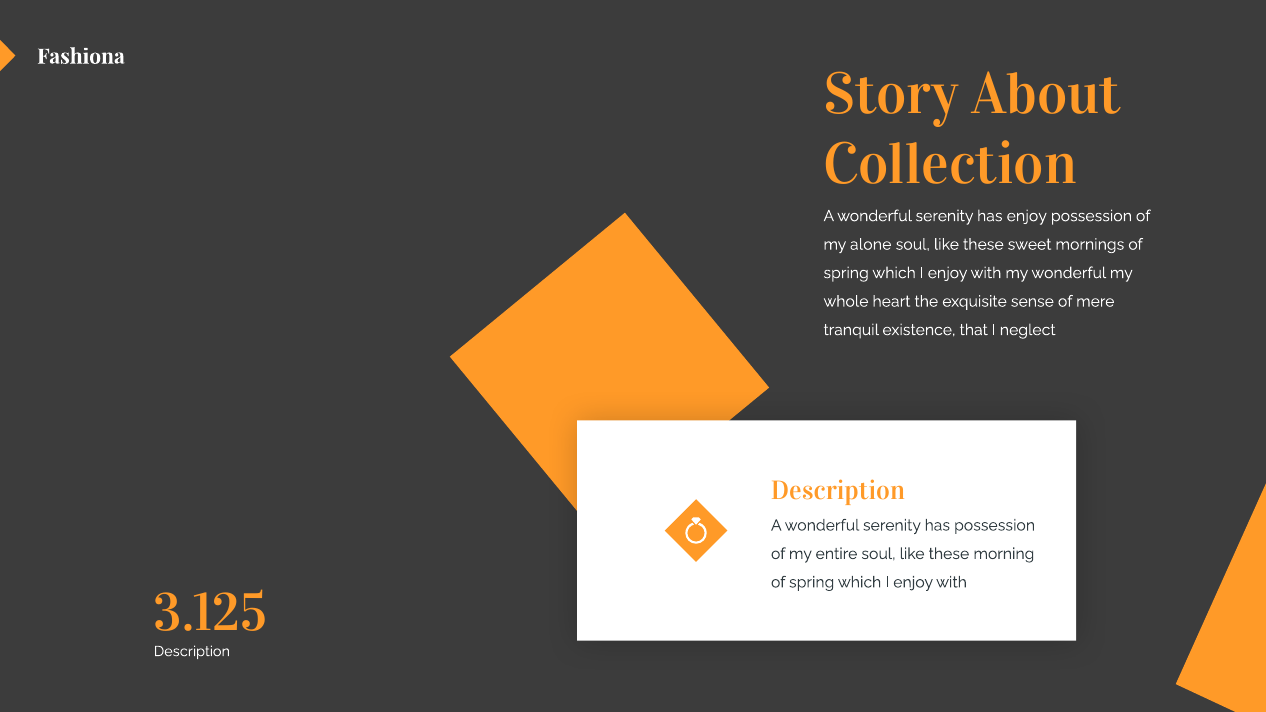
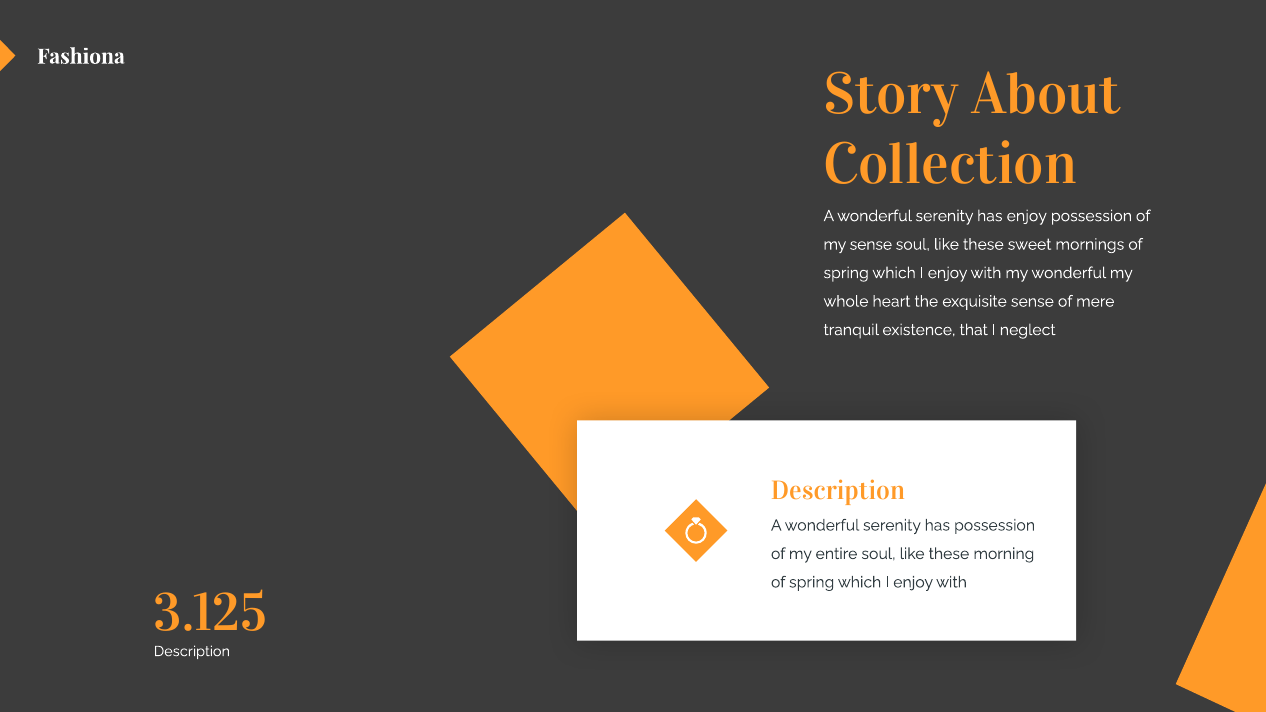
my alone: alone -> sense
